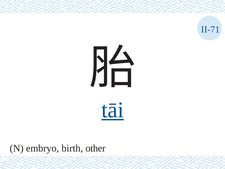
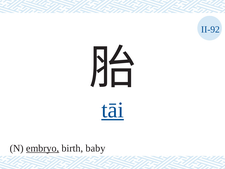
II-71: II-71 -> II-92
embryo underline: none -> present
other: other -> baby
